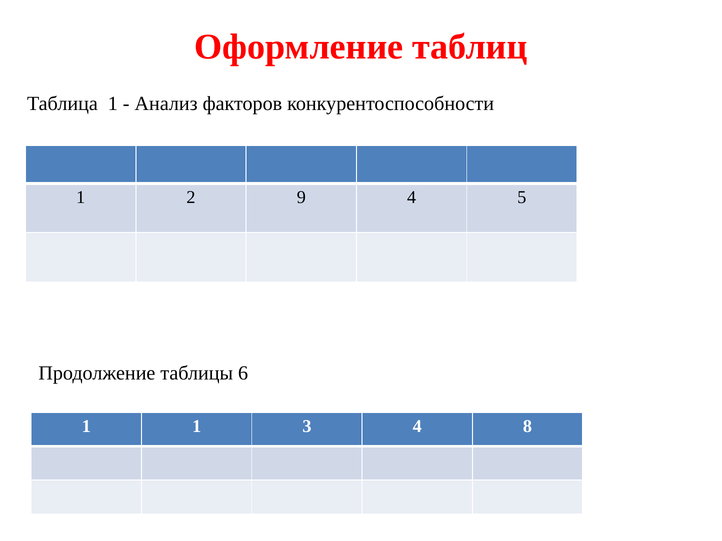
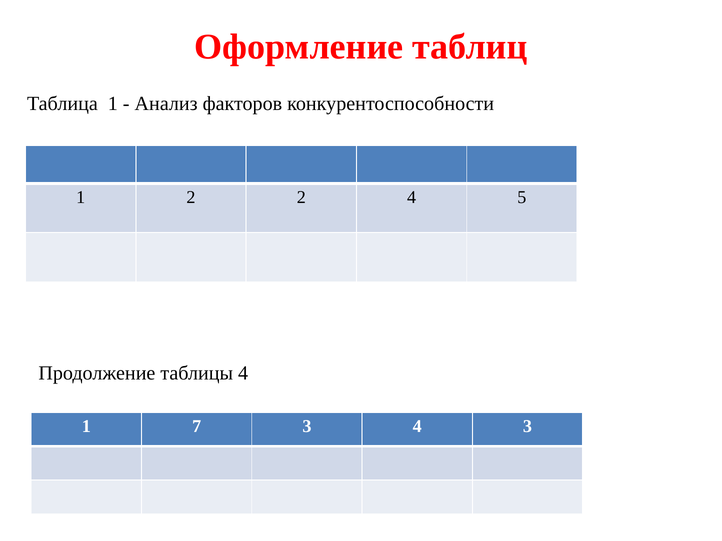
2 9: 9 -> 2
таблицы 6: 6 -> 4
1 1: 1 -> 7
4 8: 8 -> 3
